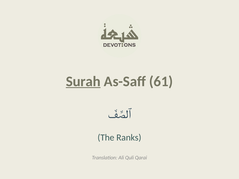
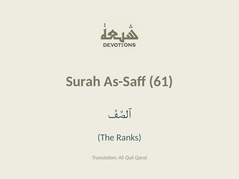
Surah underline: present -> none
